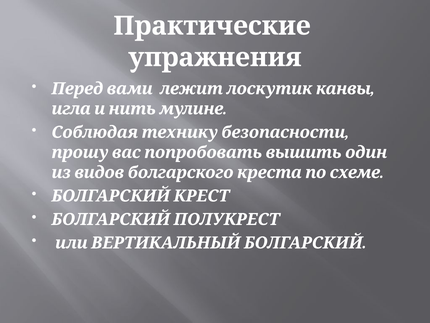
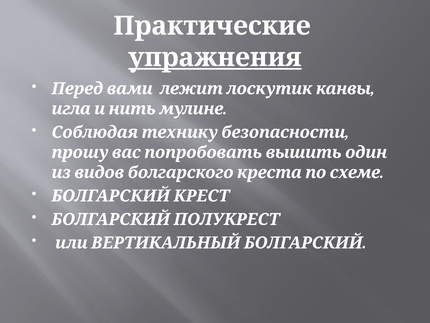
упражнения underline: none -> present
